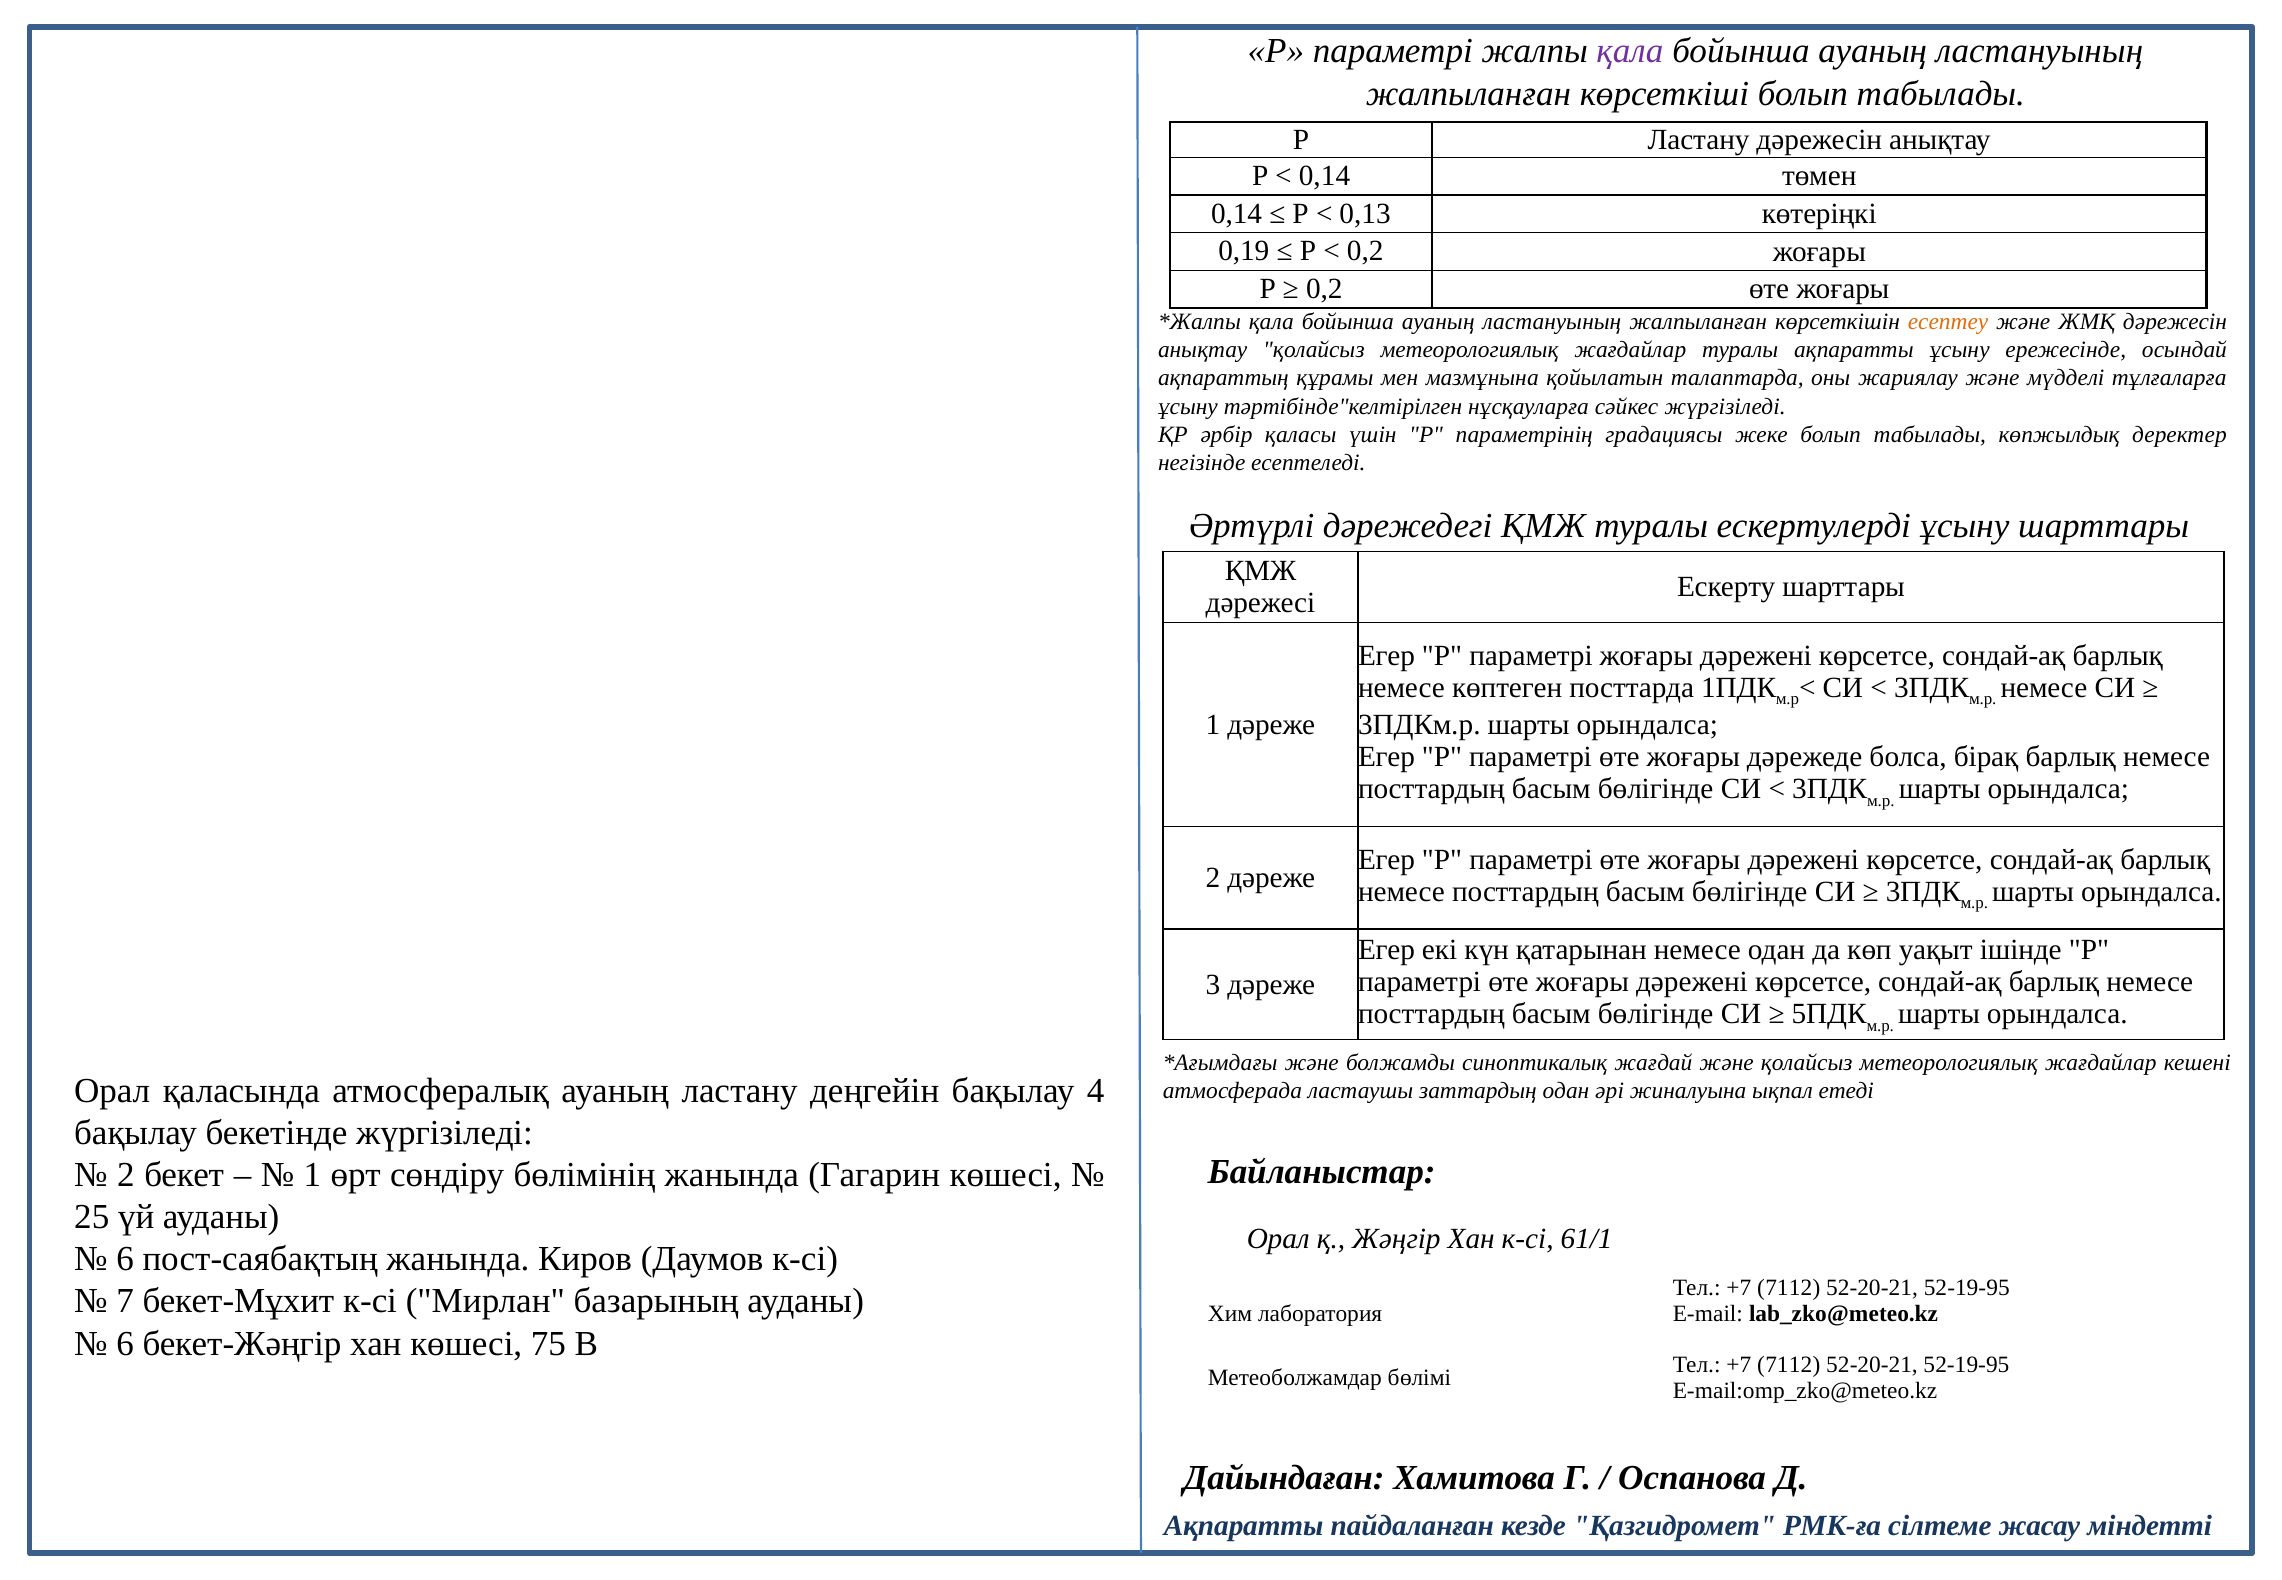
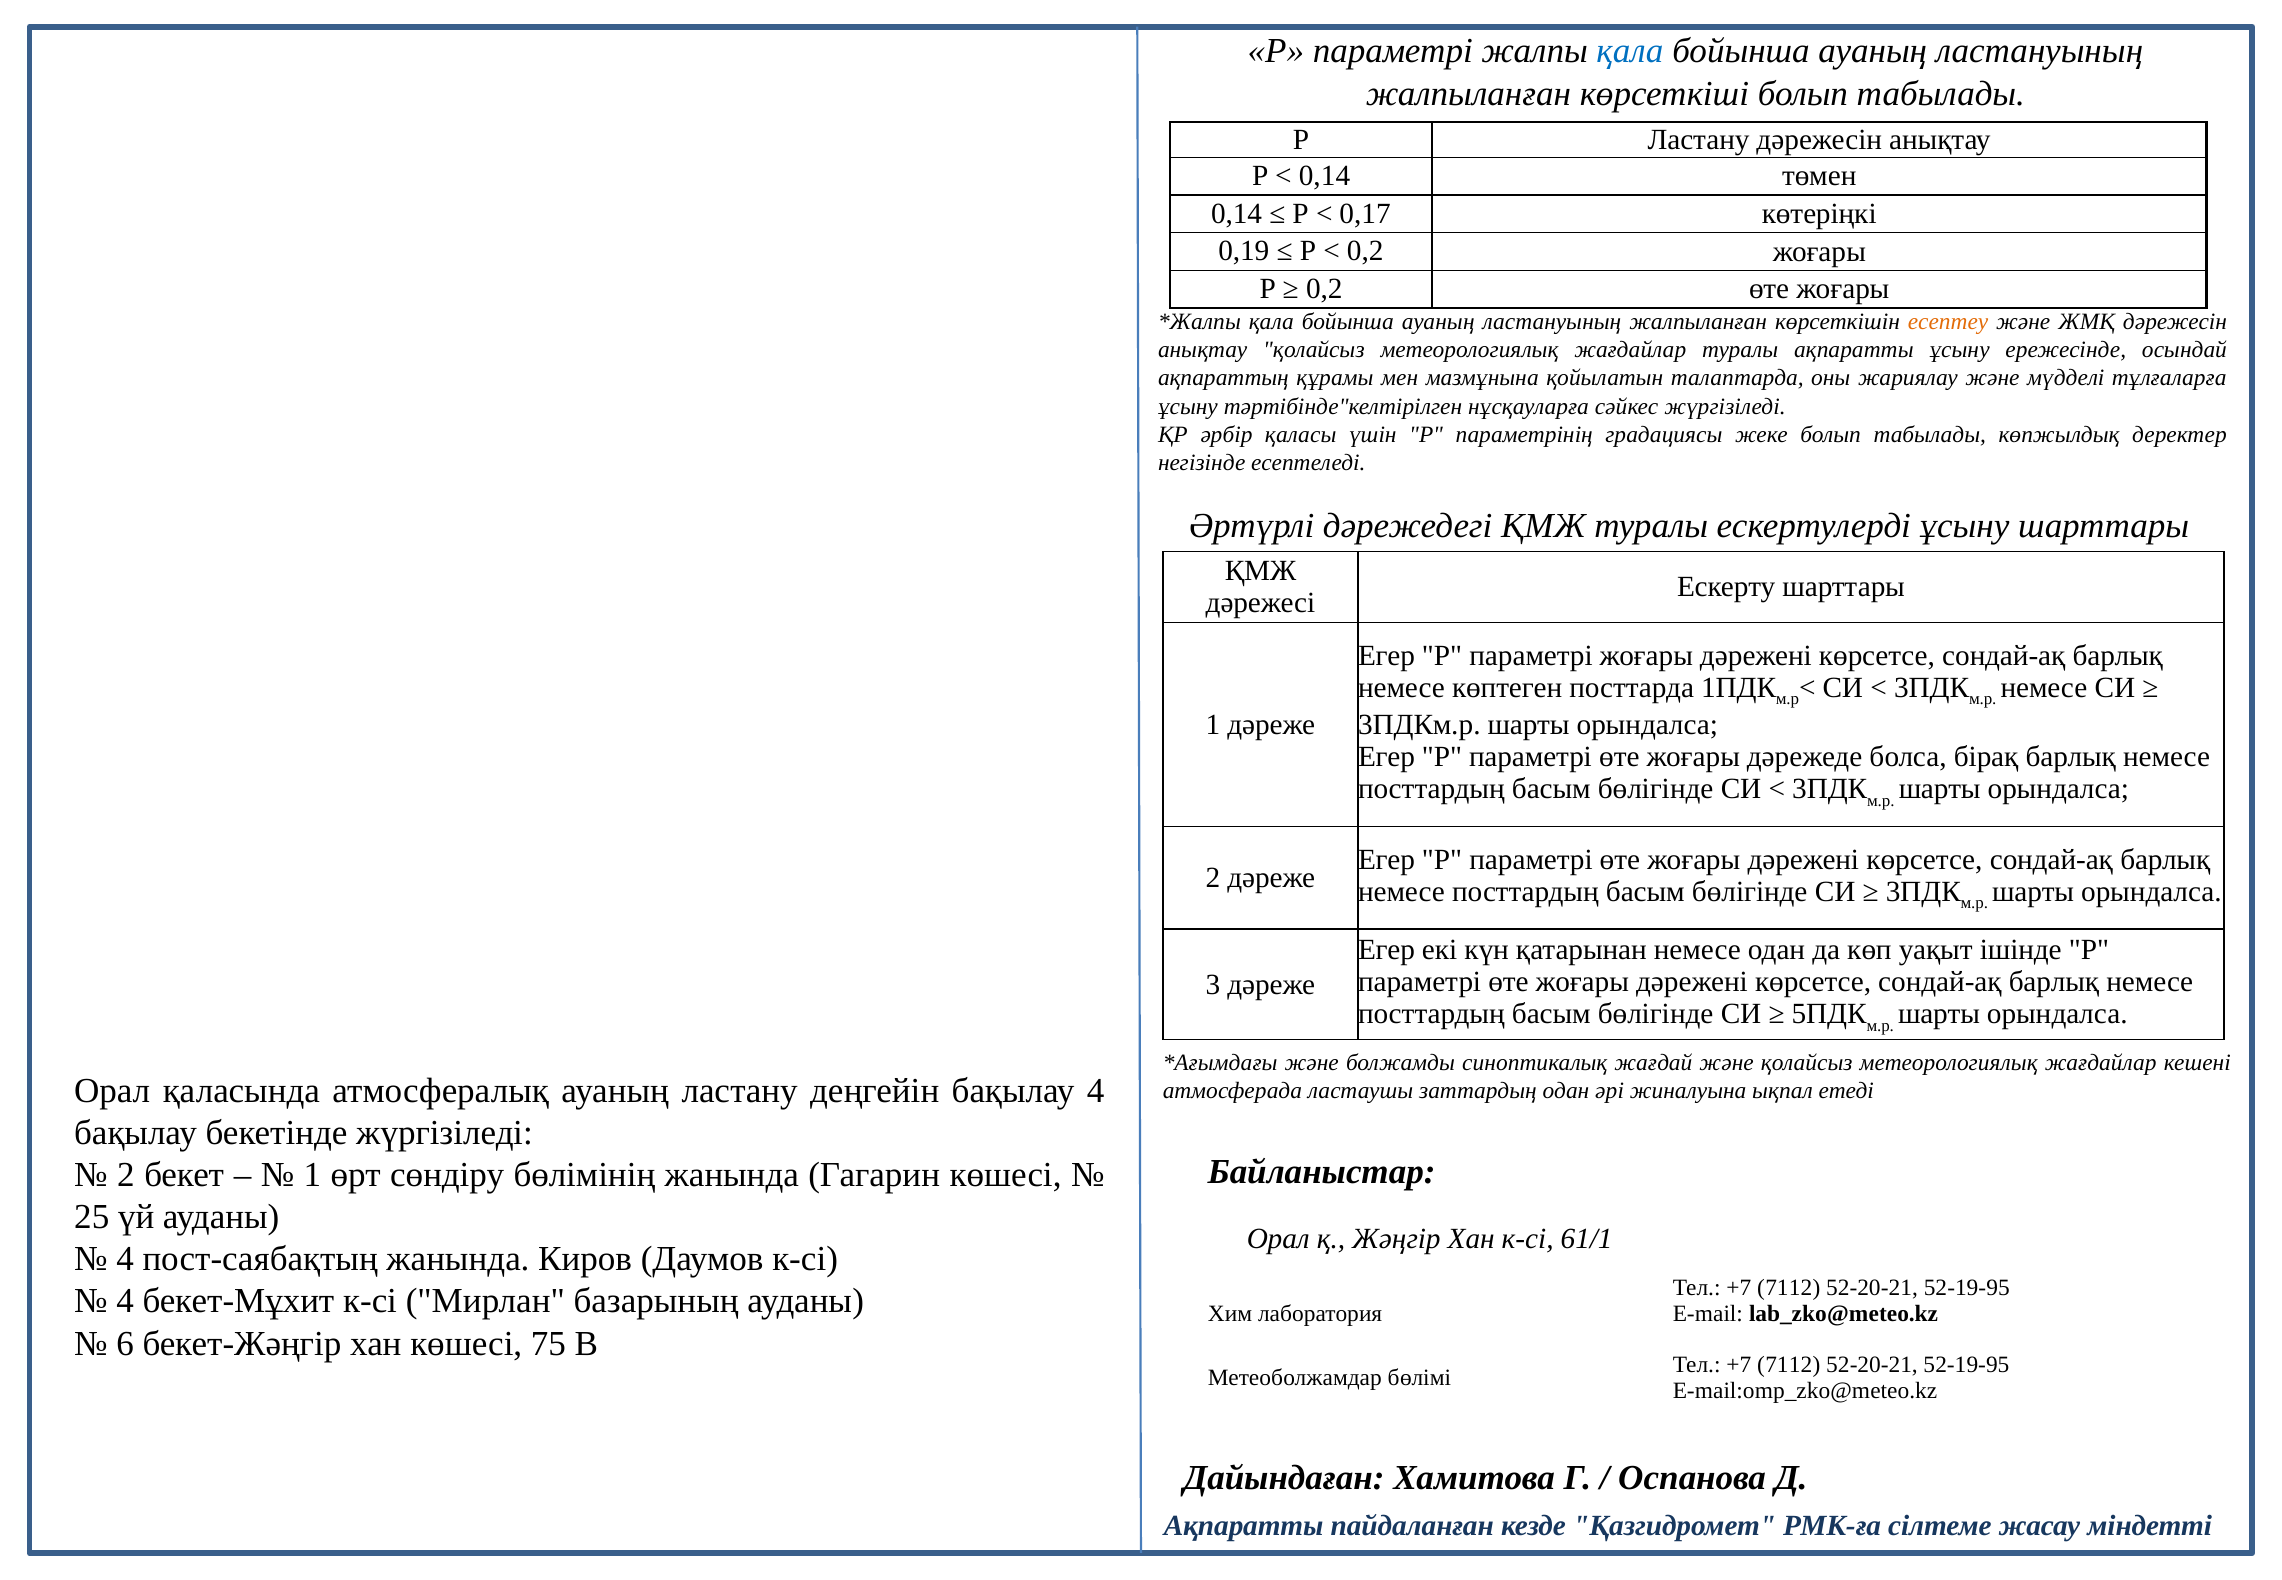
қала at (1630, 51) colour: purple -> blue
0,13: 0,13 -> 0,17
6 at (125, 1259): 6 -> 4
7 at (125, 1301): 7 -> 4
